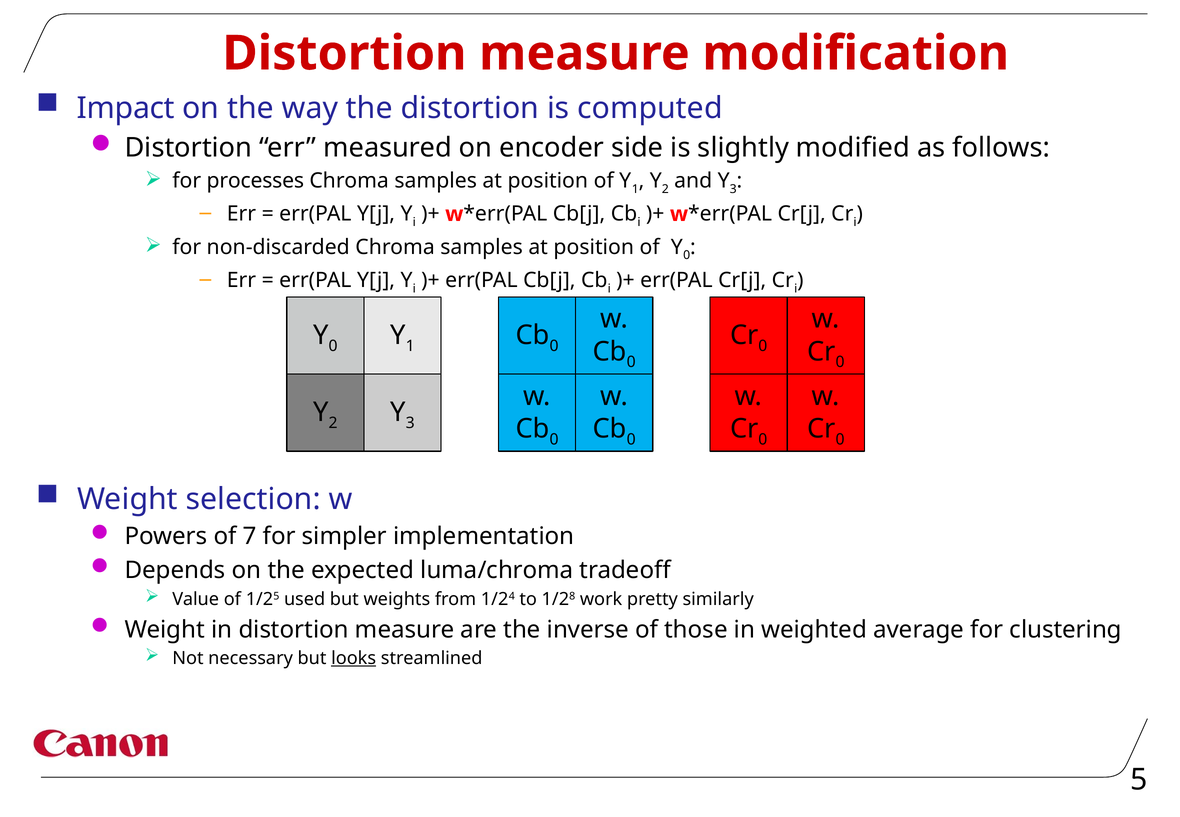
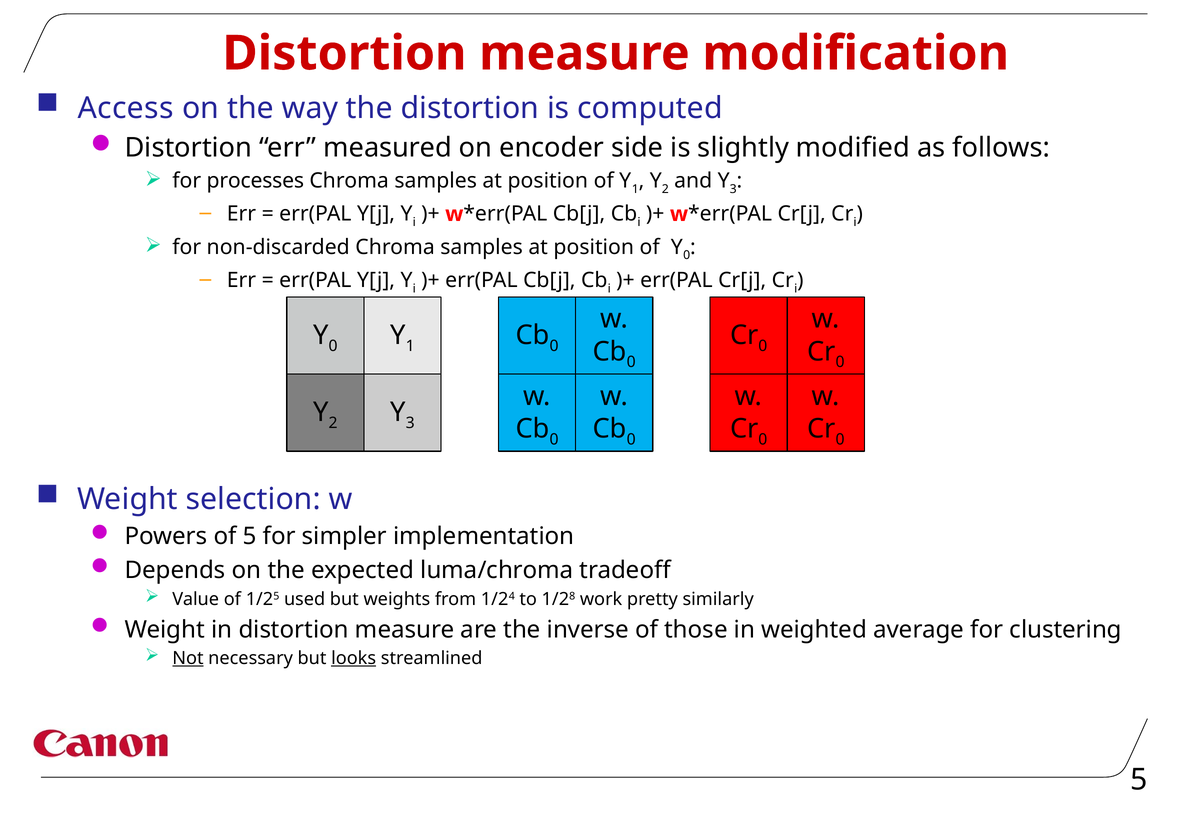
Impact: Impact -> Access
of 7: 7 -> 5
Not underline: none -> present
